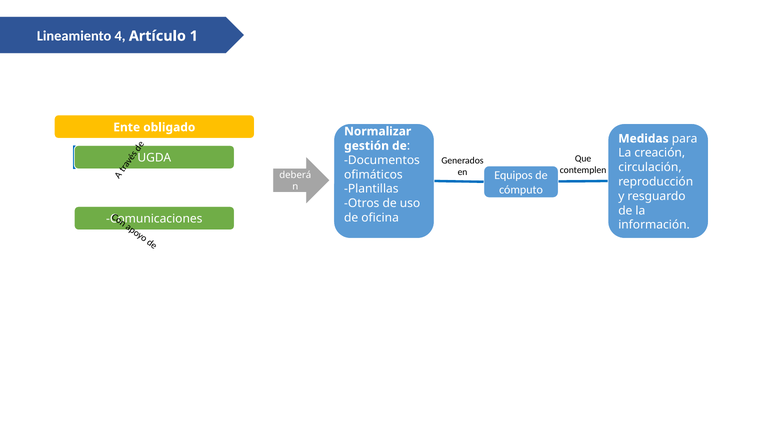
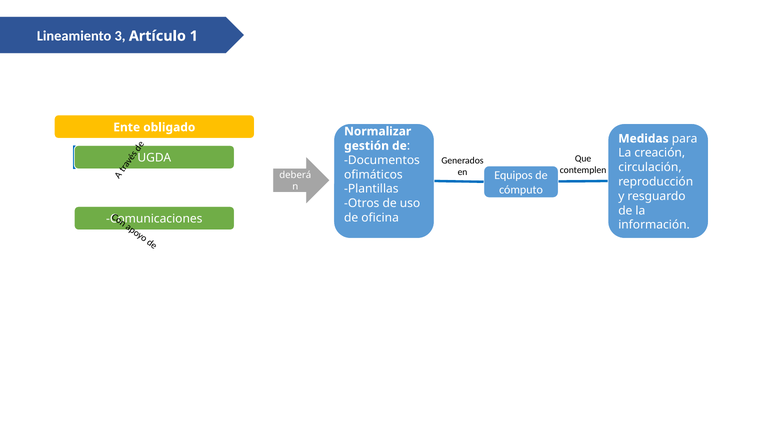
4: 4 -> 3
